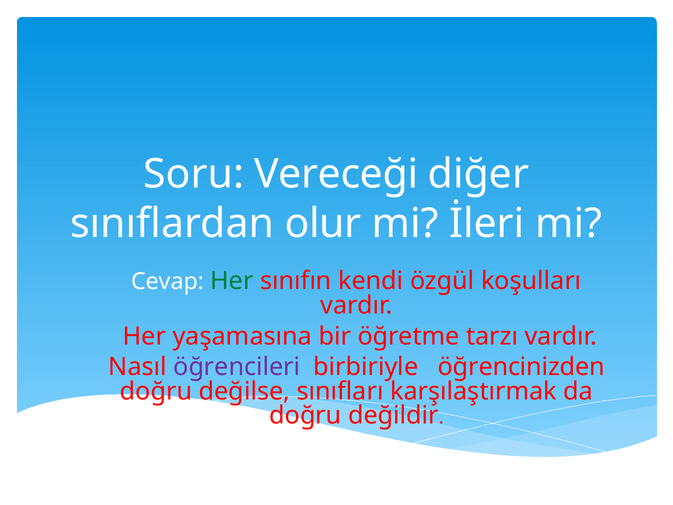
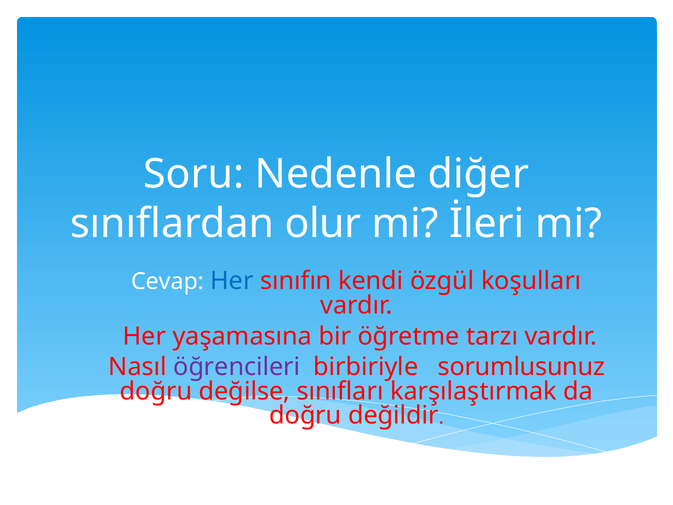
Vereceği: Vereceği -> Nedenle
Her at (232, 281) colour: green -> blue
öğrencinizden: öğrencinizden -> sorumlusunuz
